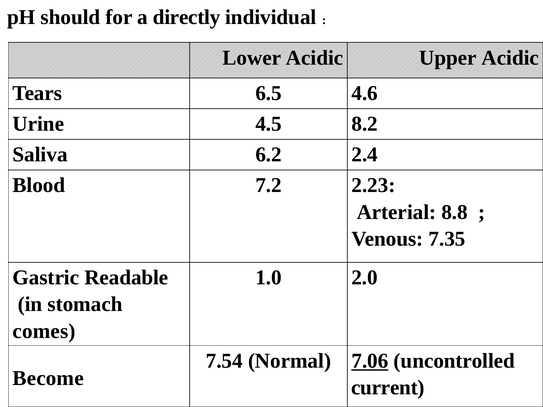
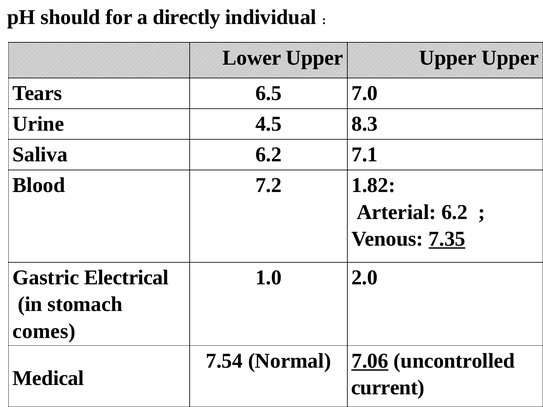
Lower Acidic: Acidic -> Upper
Acidic at (510, 58): Acidic -> Upper
4.6: 4.6 -> 7.0
8.2: 8.2 -> 8.3
2.4: 2.4 -> 7.1
2.23: 2.23 -> 1.82
Arterial 8.8: 8.8 -> 6.2
7.35 underline: none -> present
Readable: Readable -> Electrical
Become: Become -> Medical
